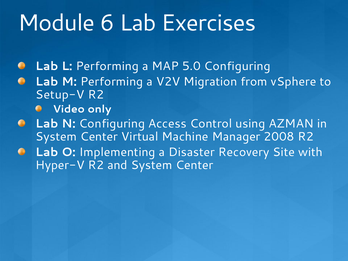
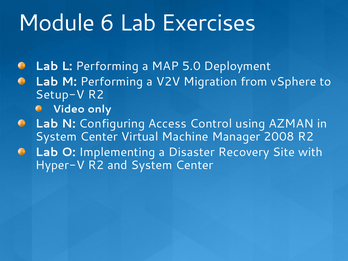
5.0 Configuring: Configuring -> Deployment
